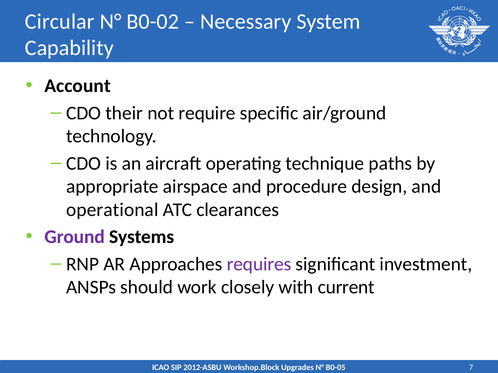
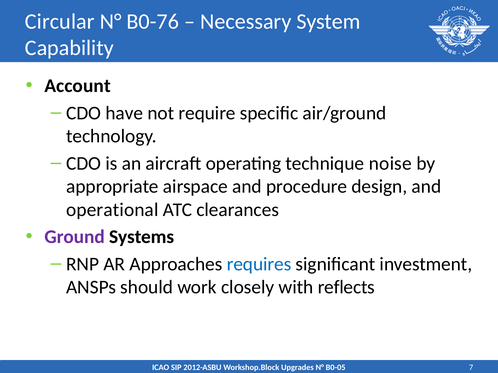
B0-02: B0-02 -> B0-76
their: their -> have
paths: paths -> noise
requires colour: purple -> blue
current: current -> reflects
